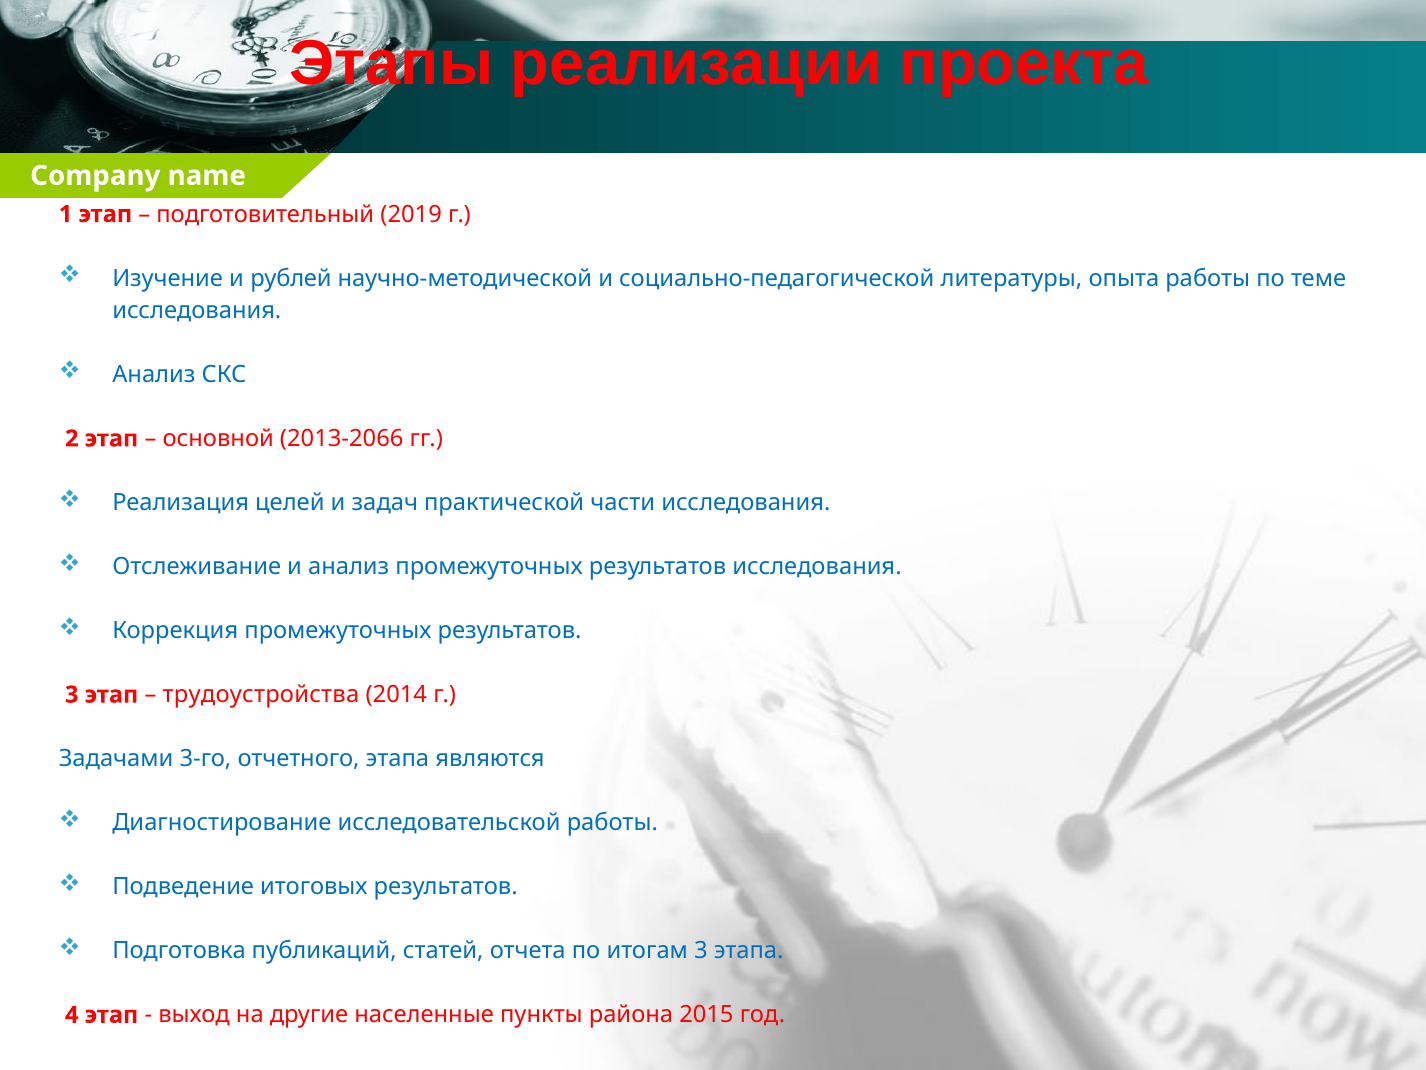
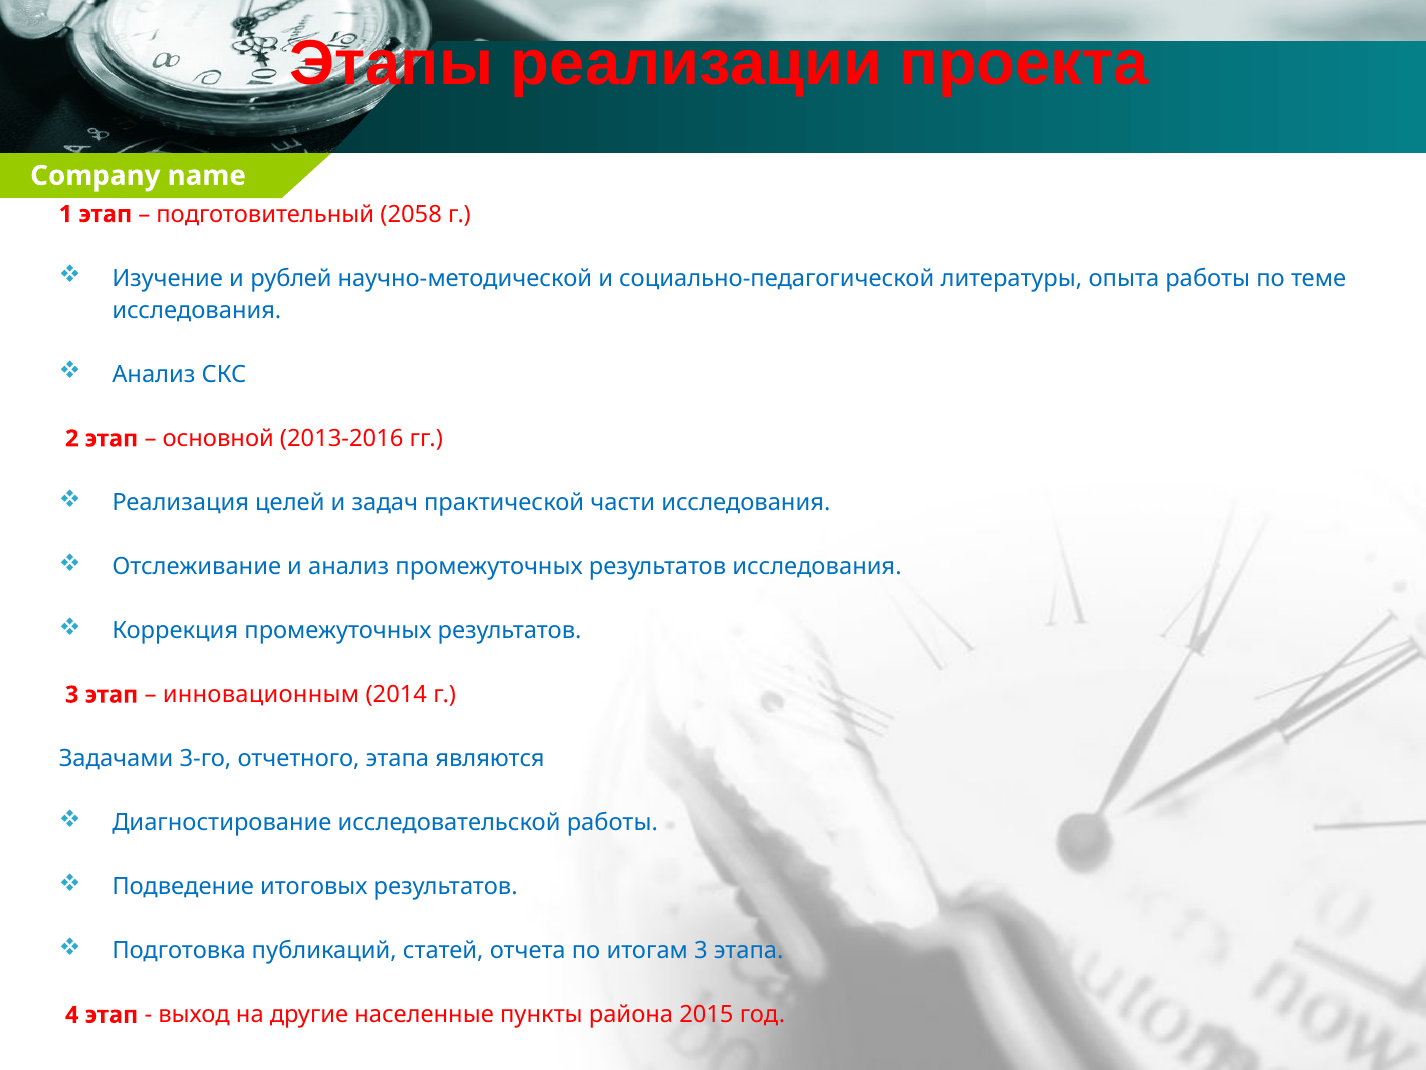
2019: 2019 -> 2058
2013-2066: 2013-2066 -> 2013-2016
трудоустройства: трудоустройства -> инновационным
